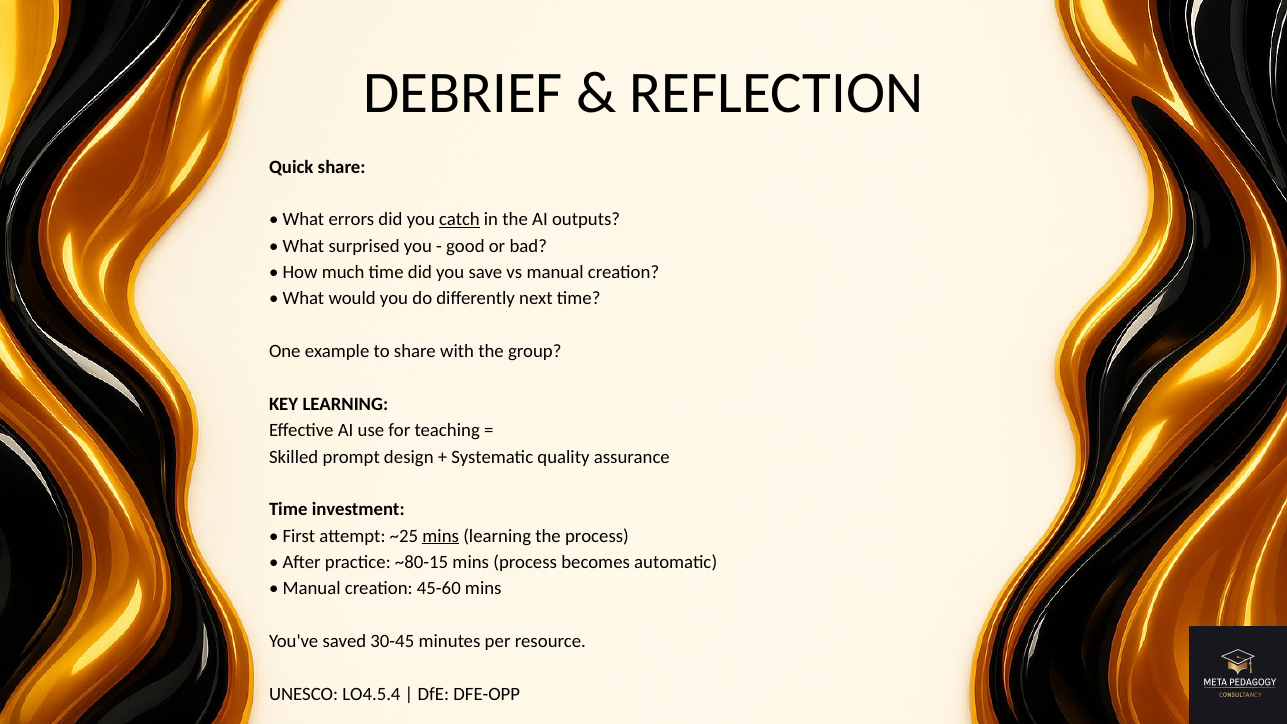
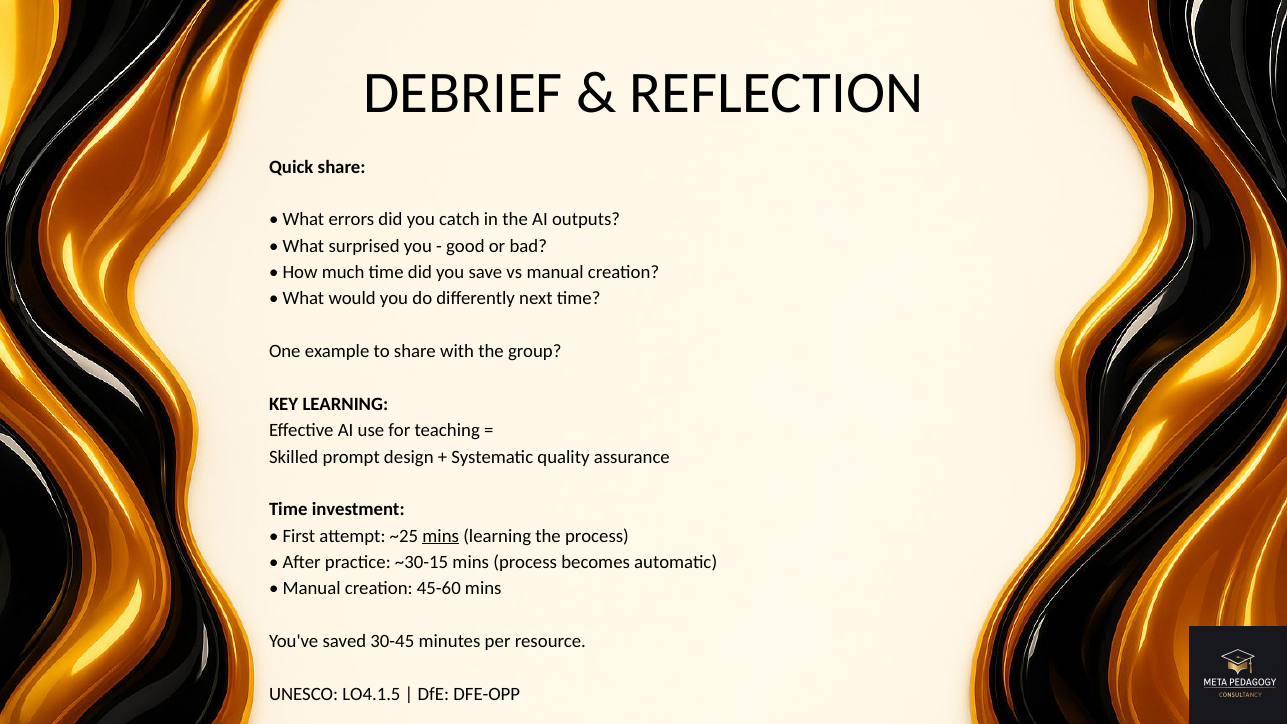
catch underline: present -> none
~80-15: ~80-15 -> ~30-15
LO4.5.4: LO4.5.4 -> LO4.1.5
